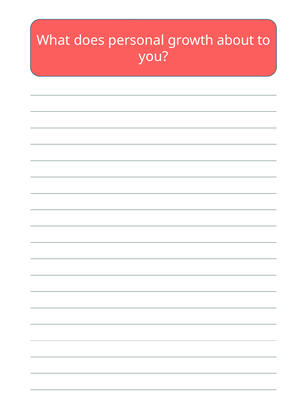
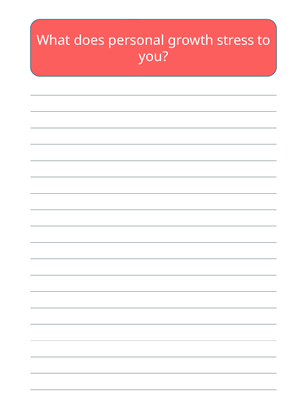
about: about -> stress
